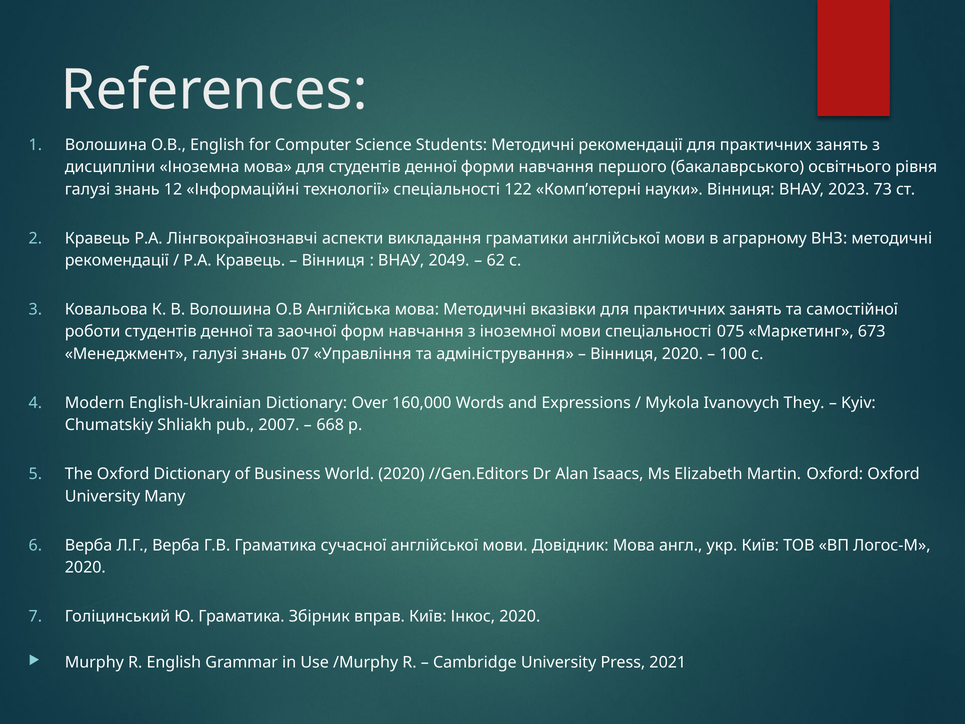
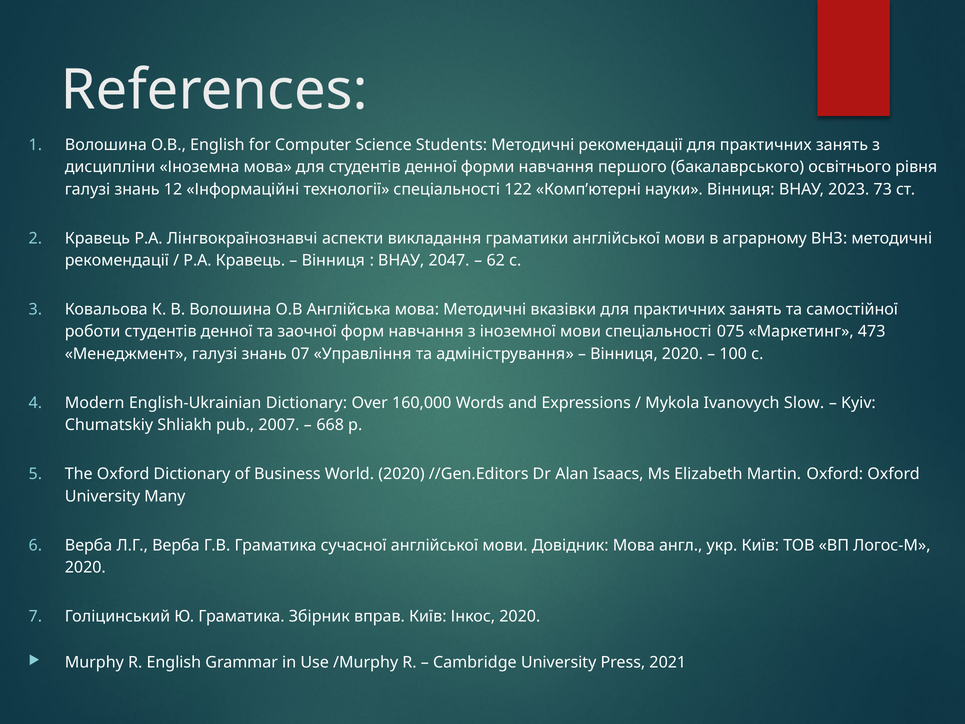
2049: 2049 -> 2047
673: 673 -> 473
They: They -> Slow
